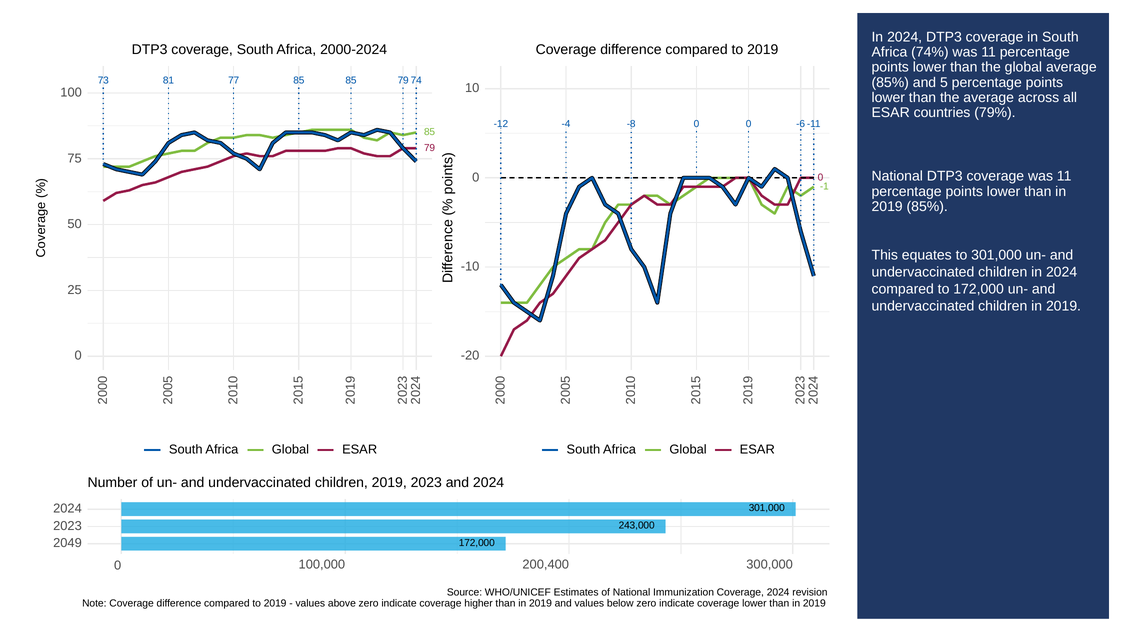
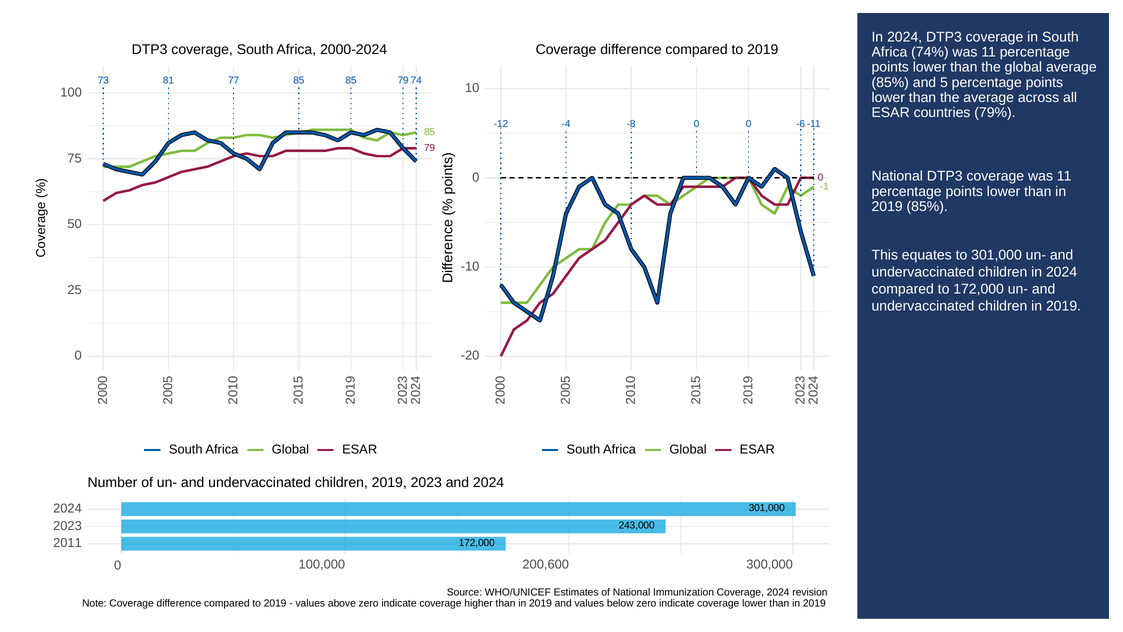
2049: 2049 -> 2011
200,400: 200,400 -> 200,600
